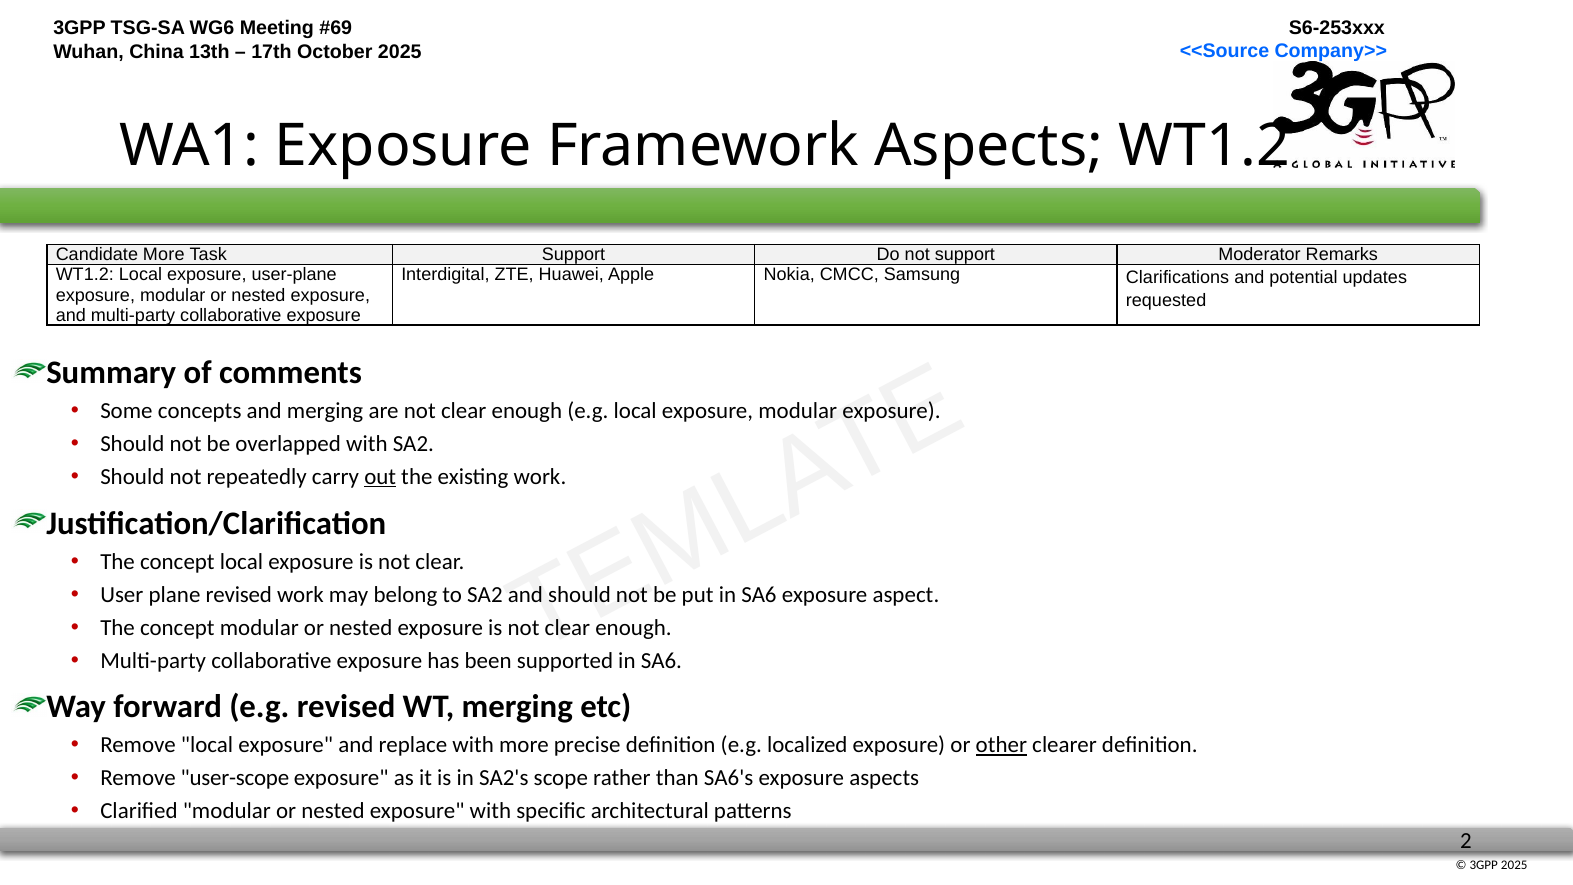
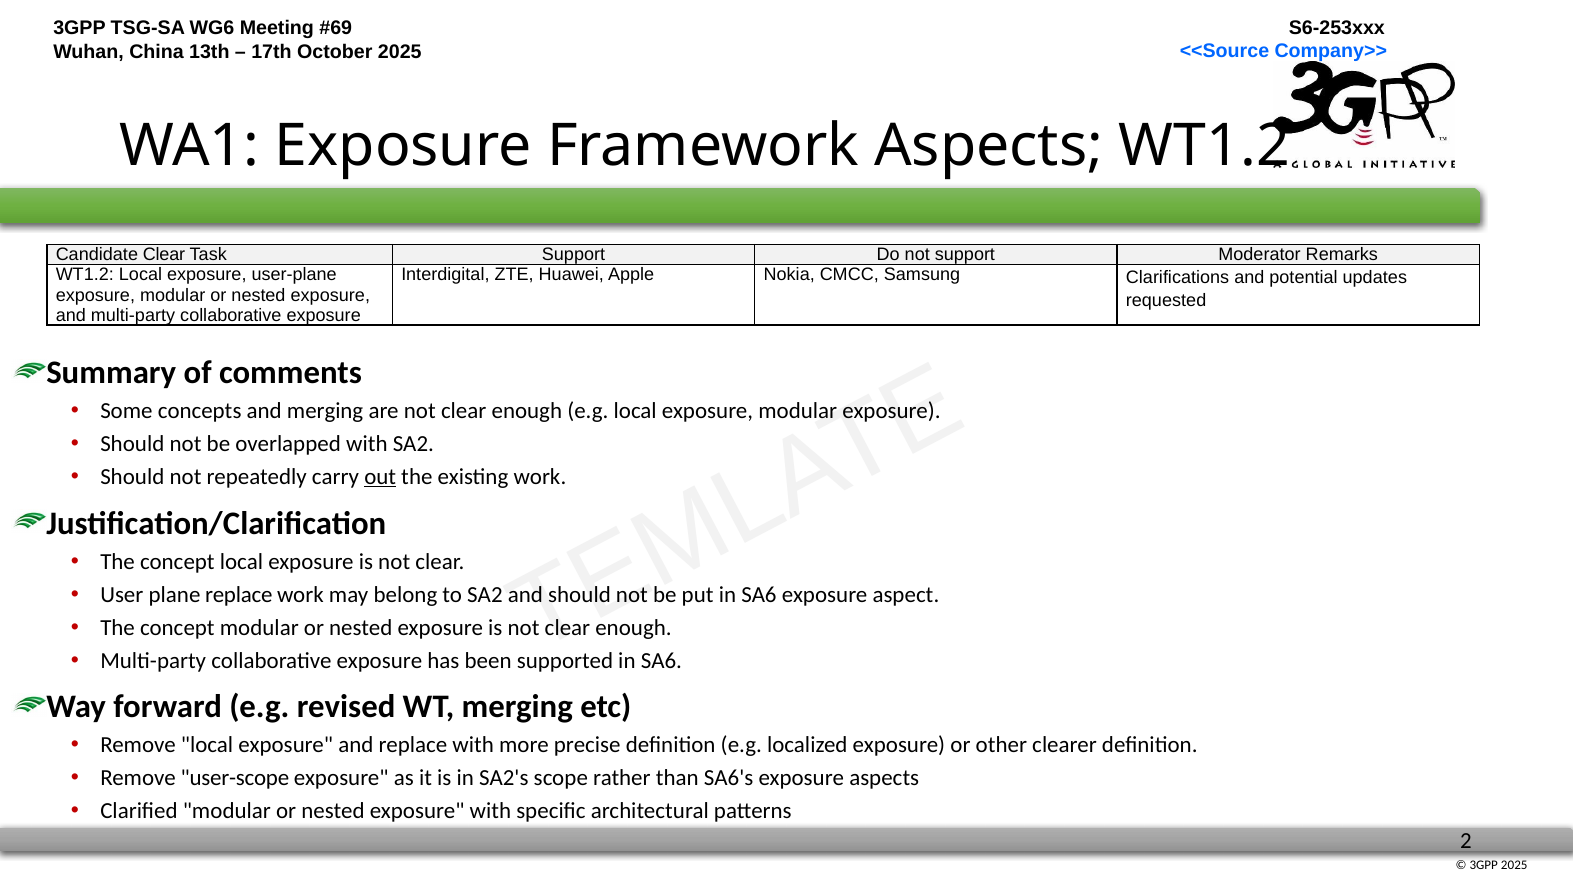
Candidate More: More -> Clear
plane revised: revised -> replace
other underline: present -> none
